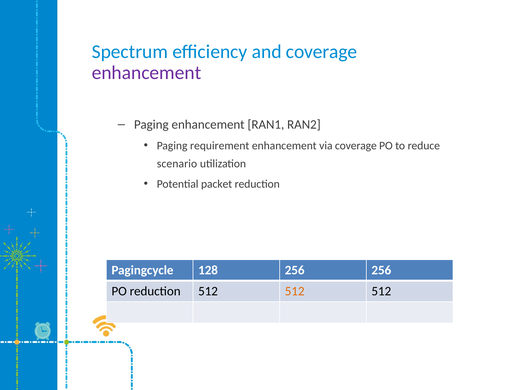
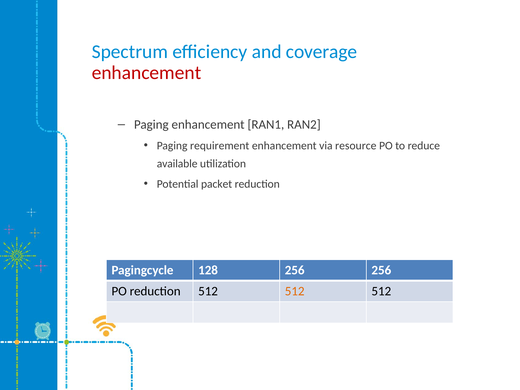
enhancement at (147, 73) colour: purple -> red
via coverage: coverage -> resource
scenario: scenario -> available
